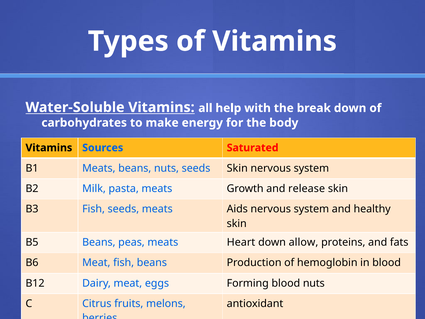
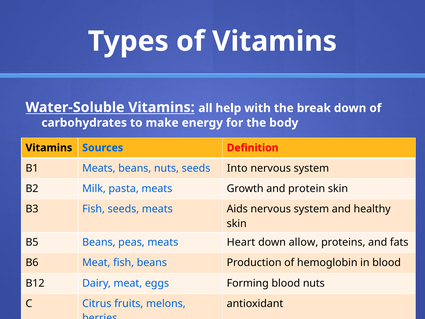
Saturated: Saturated -> Definition
seeds Skin: Skin -> Into
release: release -> protein
